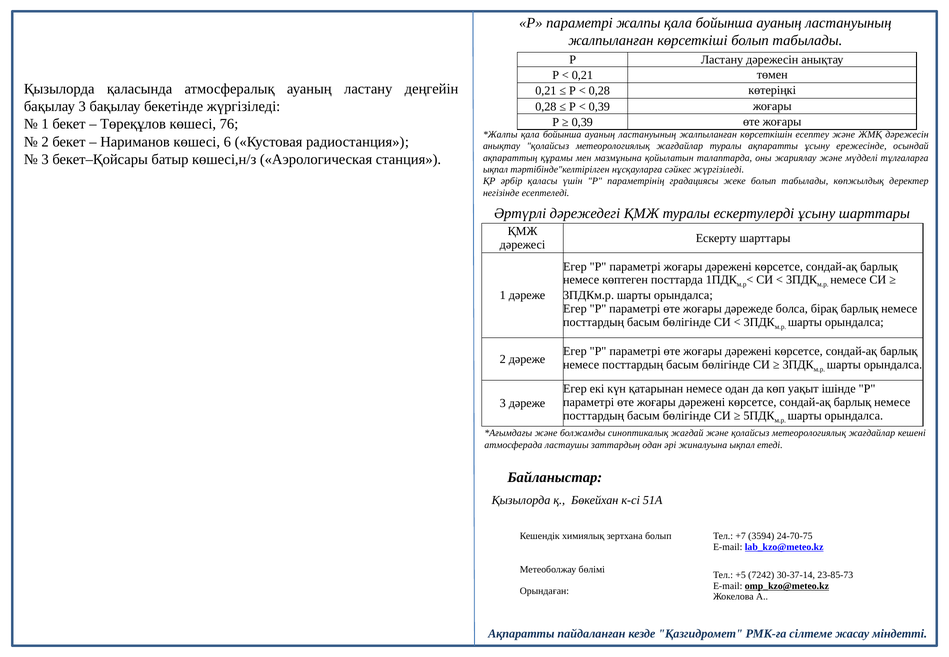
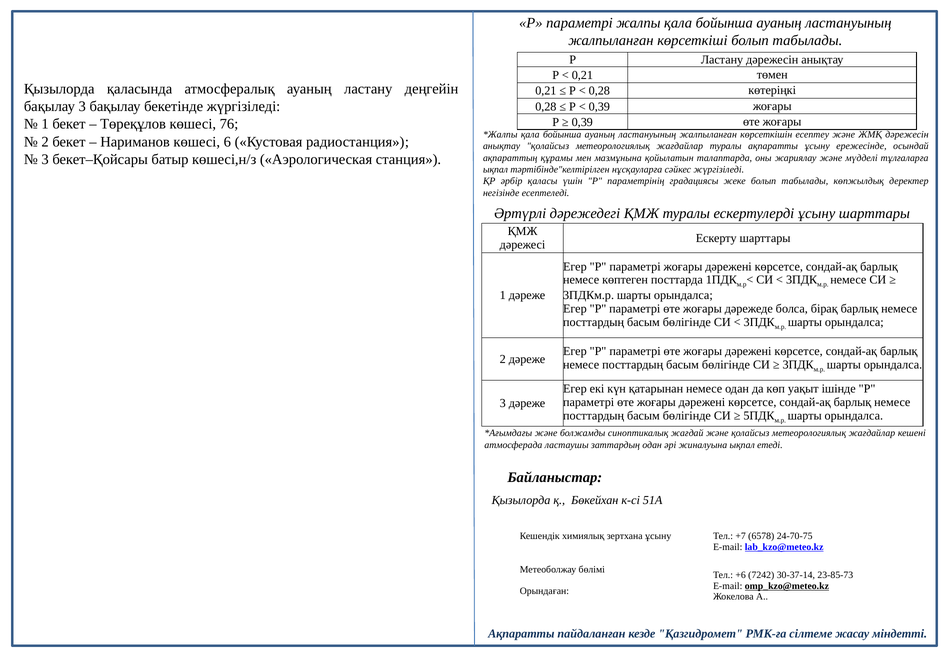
зертхана болып: болып -> ұсыну
3594: 3594 -> 6578
+5: +5 -> +6
